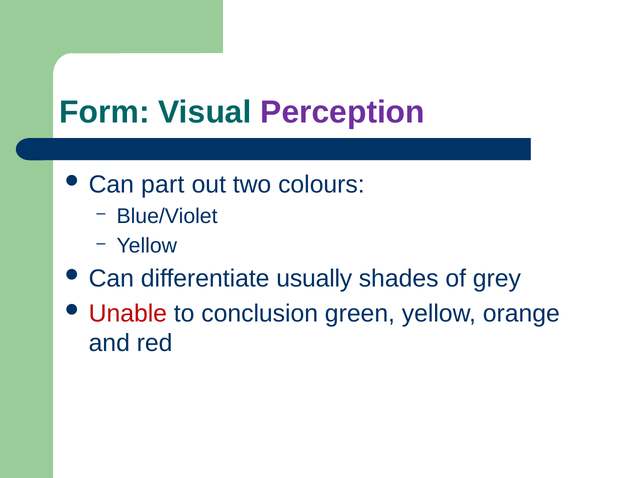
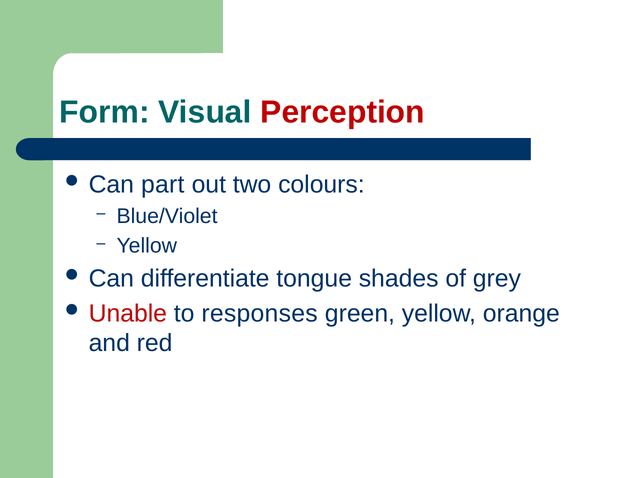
Perception colour: purple -> red
usually: usually -> tongue
conclusion: conclusion -> responses
